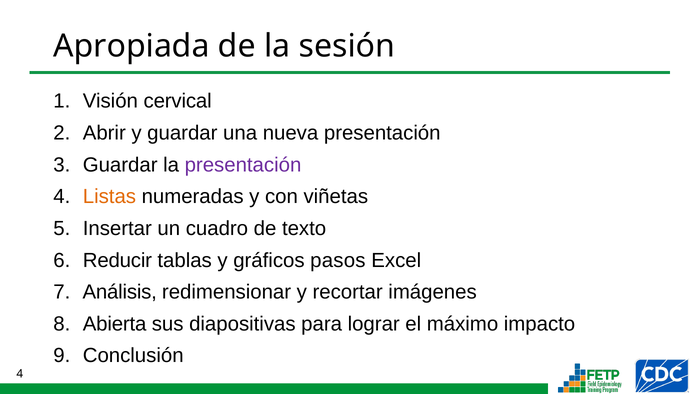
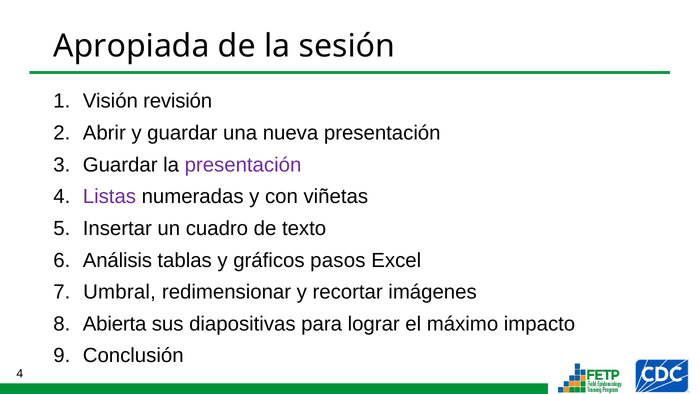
cervical: cervical -> revisión
Listas colour: orange -> purple
Reducir: Reducir -> Análisis
Análisis: Análisis -> Umbral
